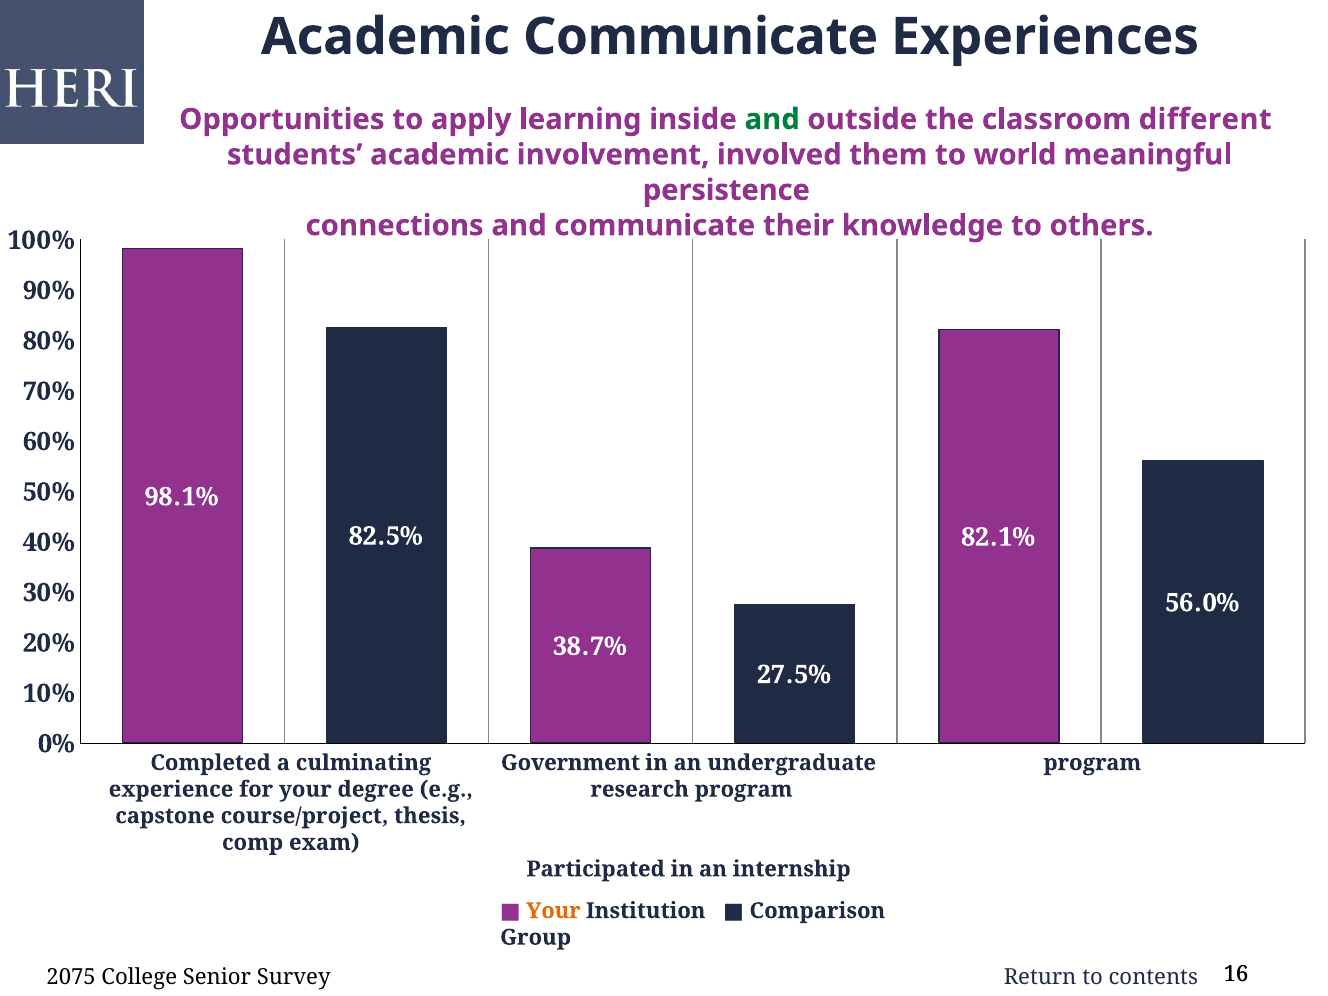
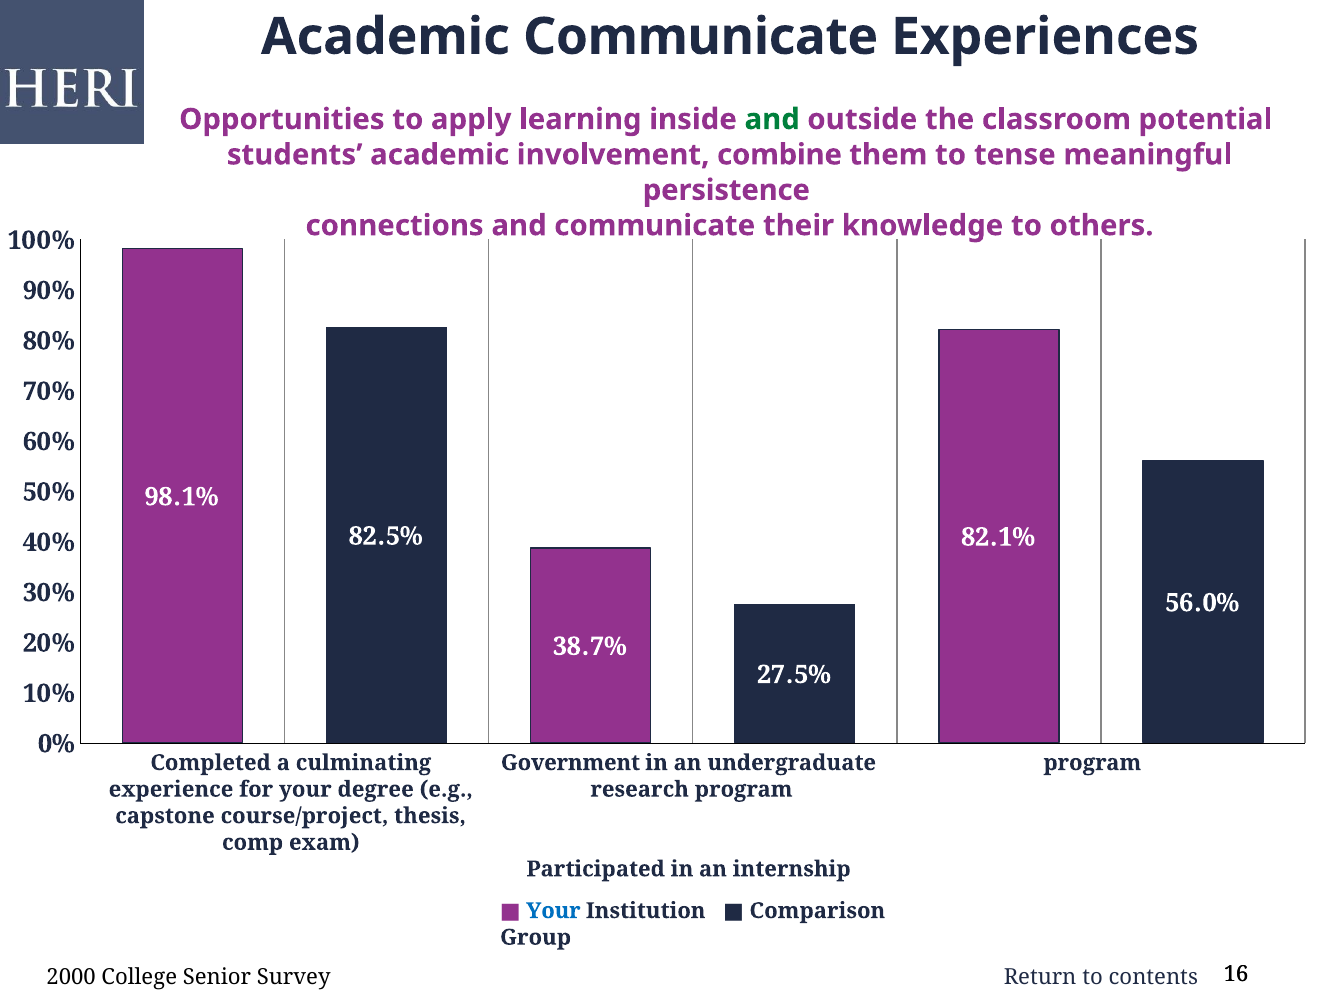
different: different -> potential
involved: involved -> combine
world: world -> tense
Your at (553, 911) colour: orange -> blue
2075: 2075 -> 2000
